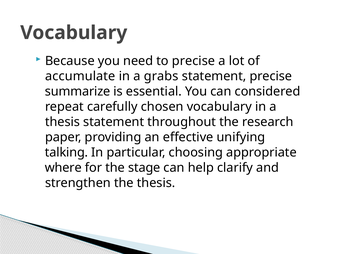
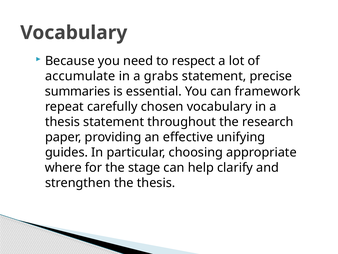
to precise: precise -> respect
summarize: summarize -> summaries
considered: considered -> framework
talking: talking -> guides
